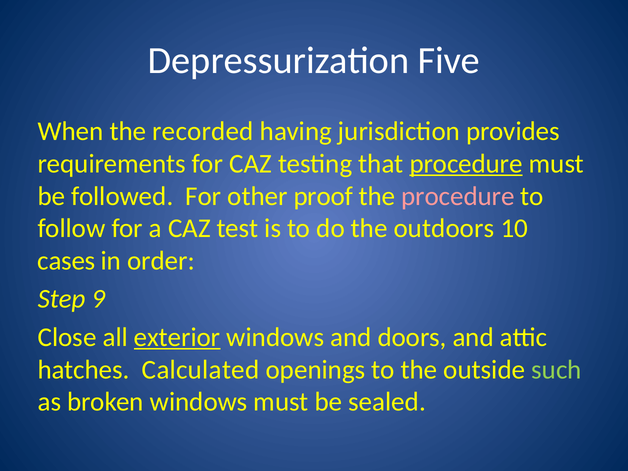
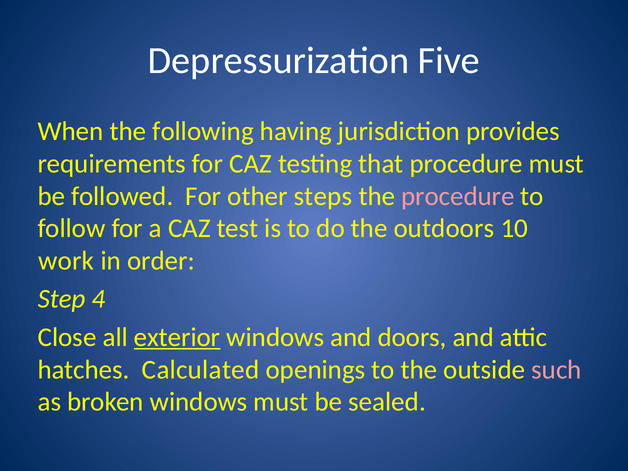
recorded: recorded -> following
procedure at (466, 164) underline: present -> none
proof: proof -> steps
cases: cases -> work
9: 9 -> 4
such colour: light green -> pink
